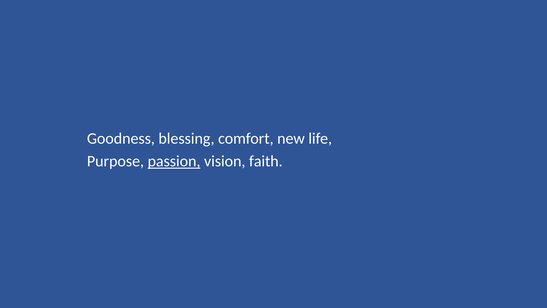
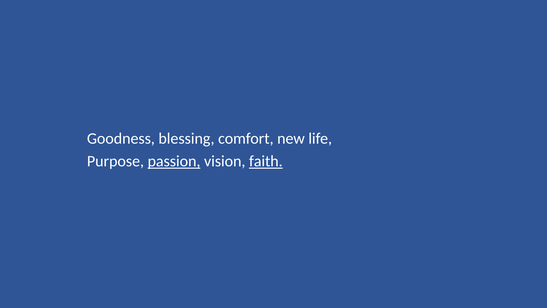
faith underline: none -> present
